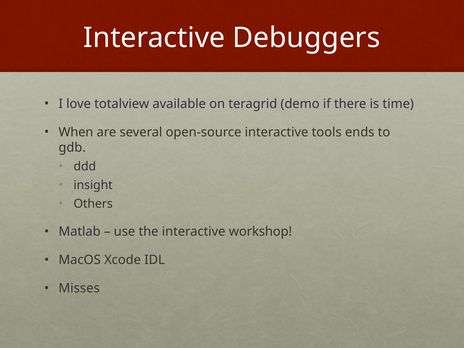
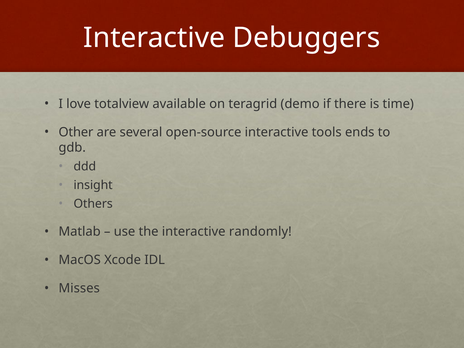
When: When -> Other
workshop: workshop -> randomly
